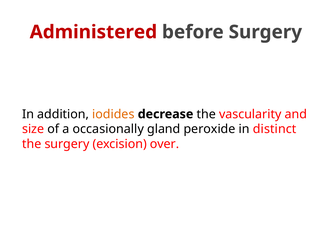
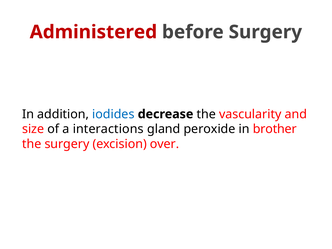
iodides colour: orange -> blue
occasionally: occasionally -> interactions
distinct: distinct -> brother
